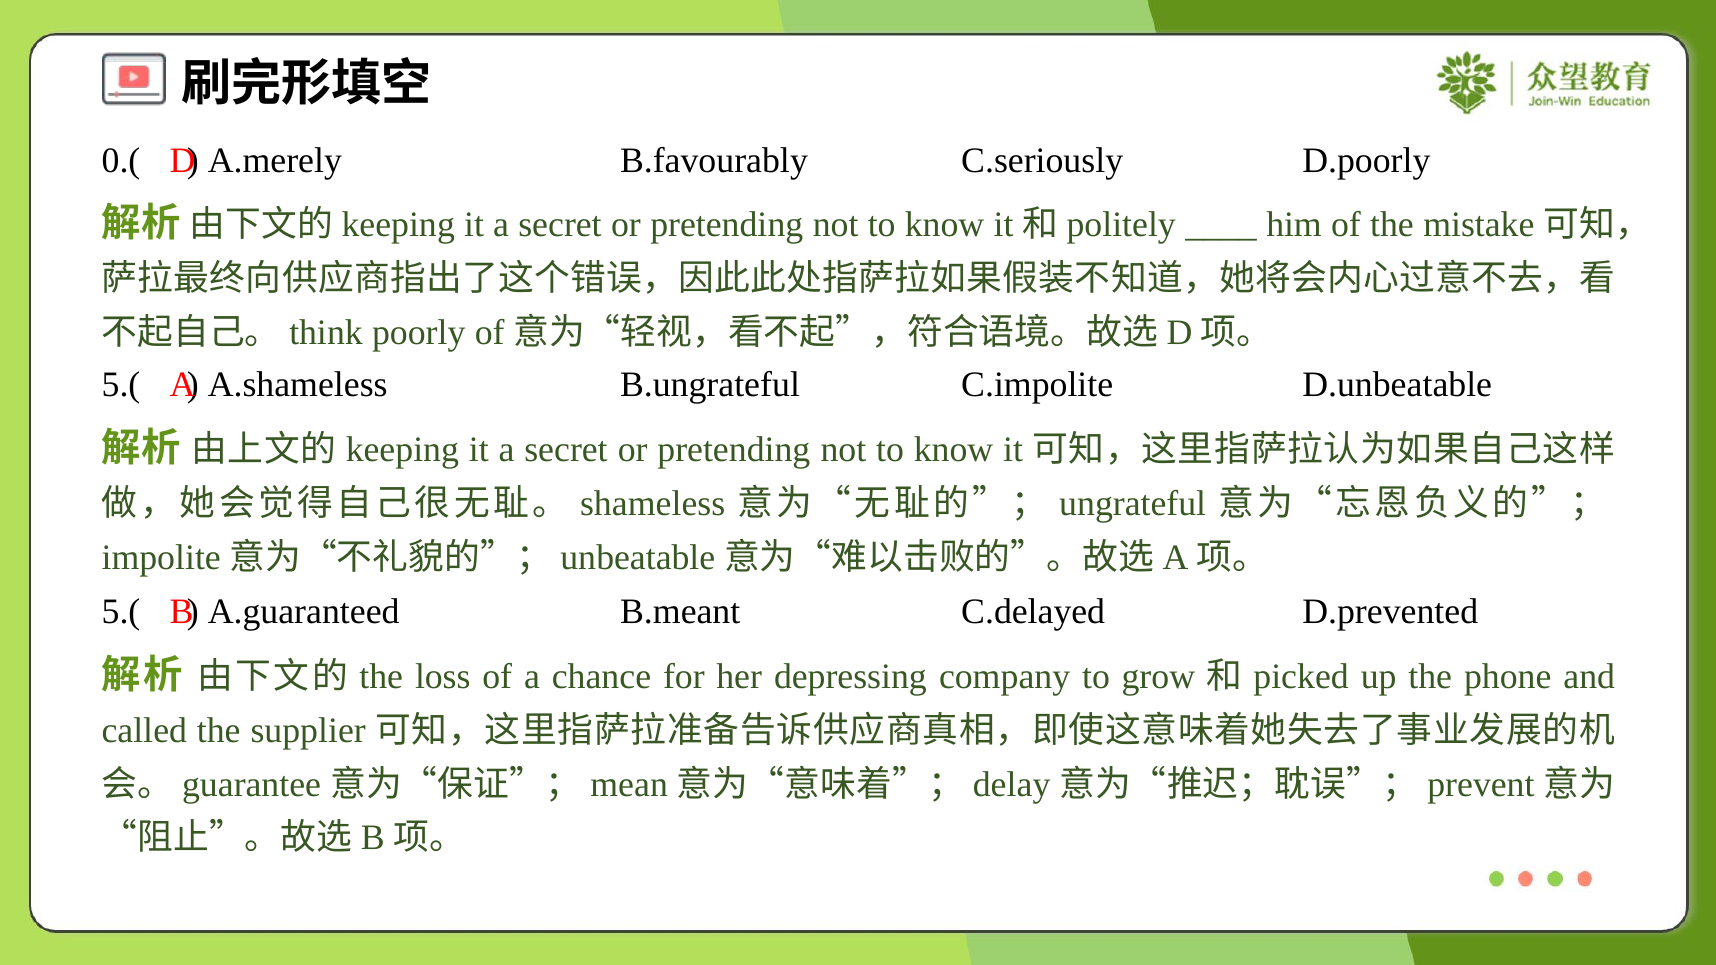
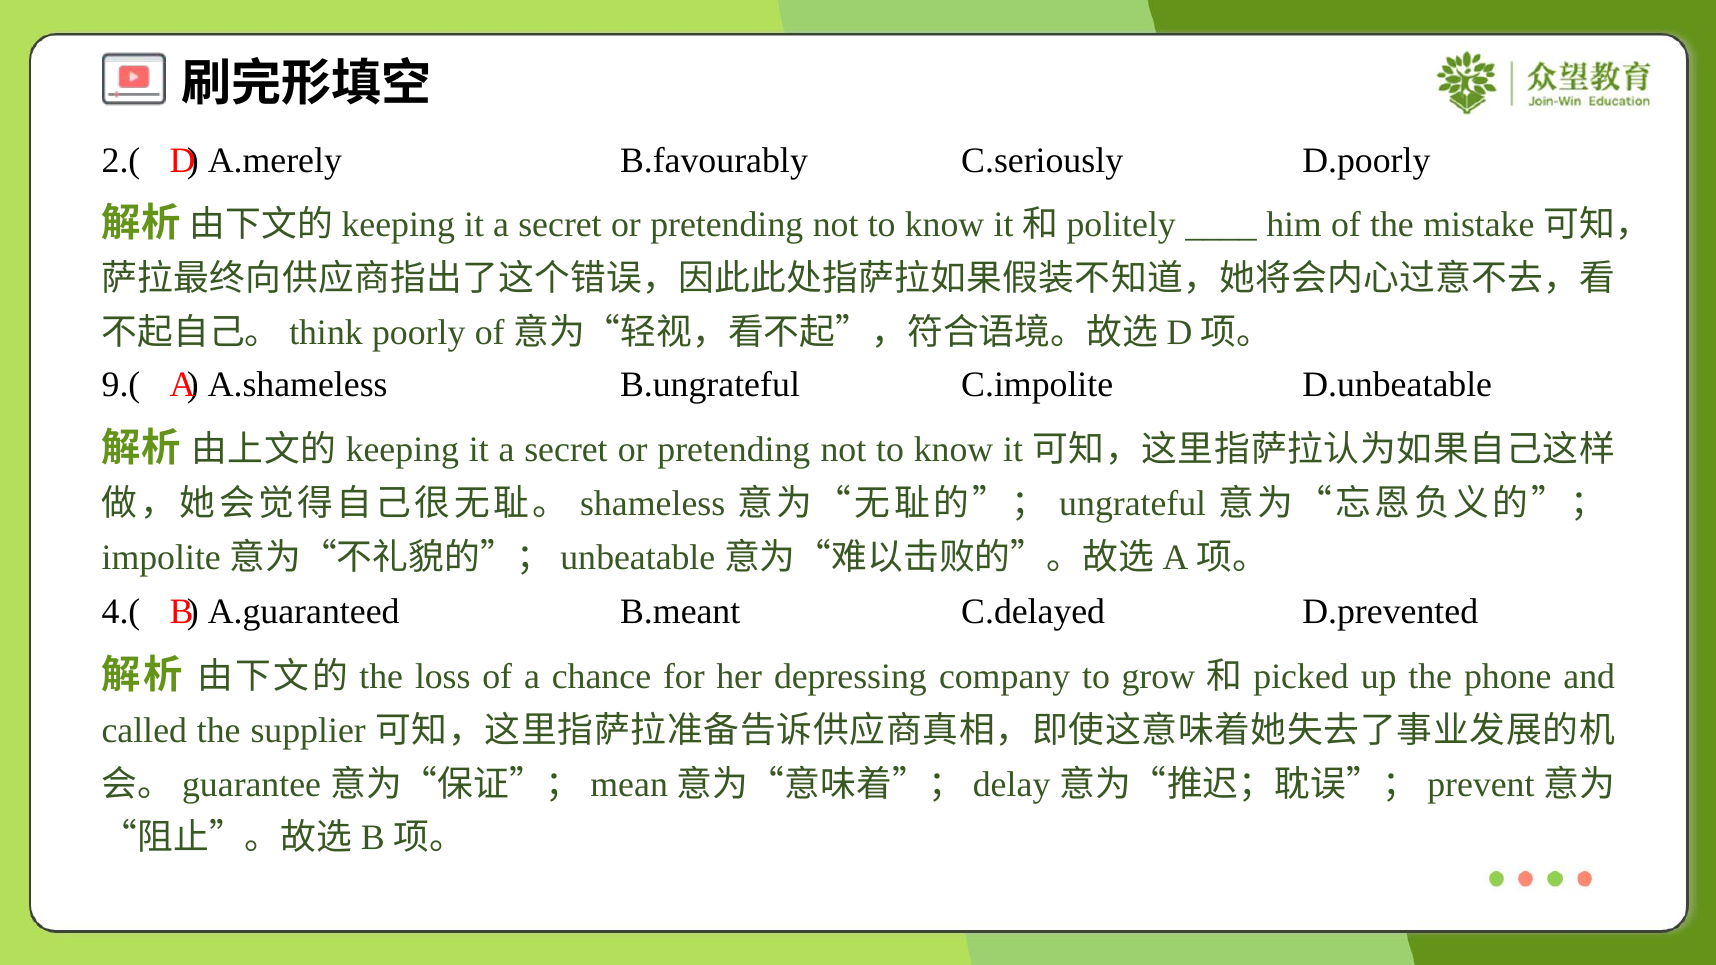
0.(: 0.( -> 2.(
5.( at (121, 385): 5.( -> 9.(
5.( at (121, 612): 5.( -> 4.(
